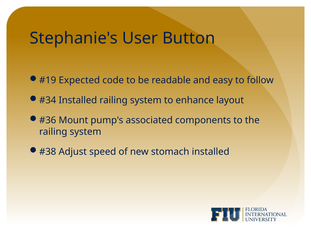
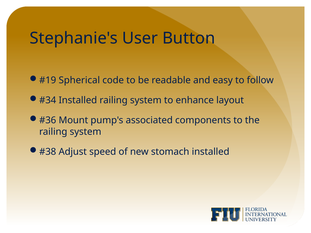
Expected: Expected -> Spherical
